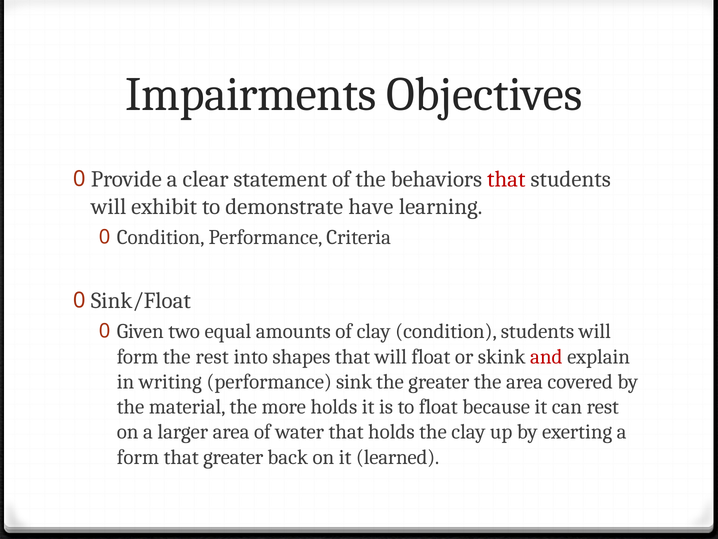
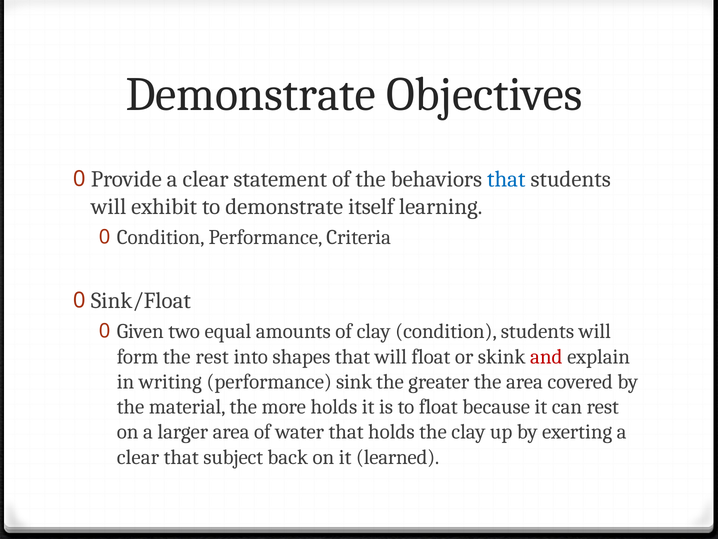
Impairments at (251, 94): Impairments -> Demonstrate
that at (506, 179) colour: red -> blue
have: have -> itself
form at (138, 457): form -> clear
that greater: greater -> subject
